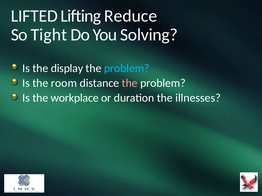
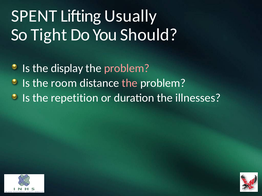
LIFTED: LIFTED -> SPENT
Reduce: Reduce -> Usually
Solving: Solving -> Should
problem at (127, 68) colour: light blue -> pink
workplace: workplace -> repetition
